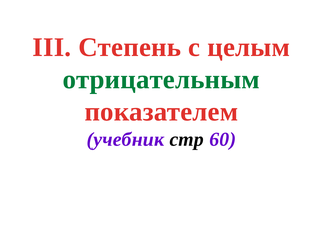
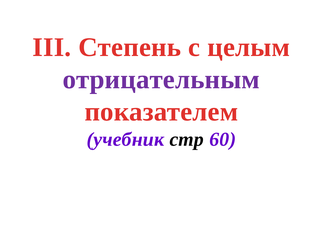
отрицательным colour: green -> purple
